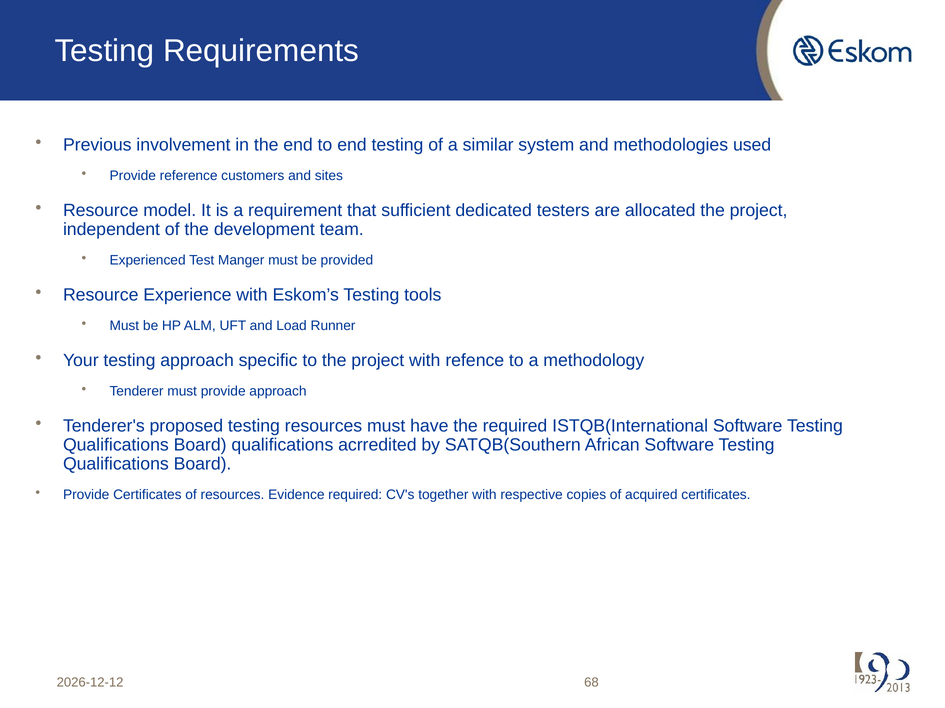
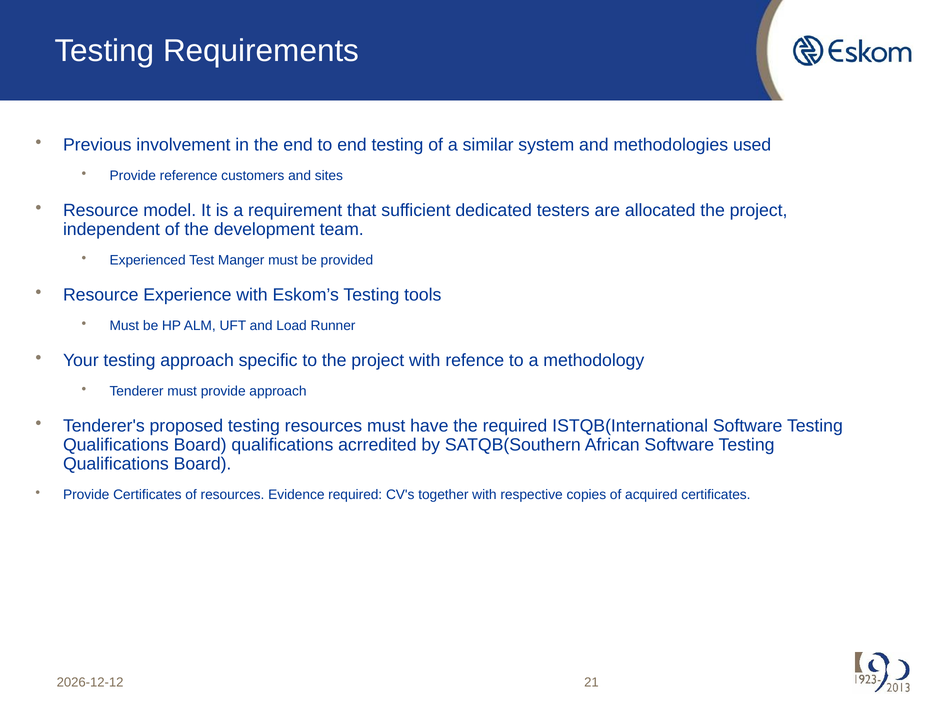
68: 68 -> 21
